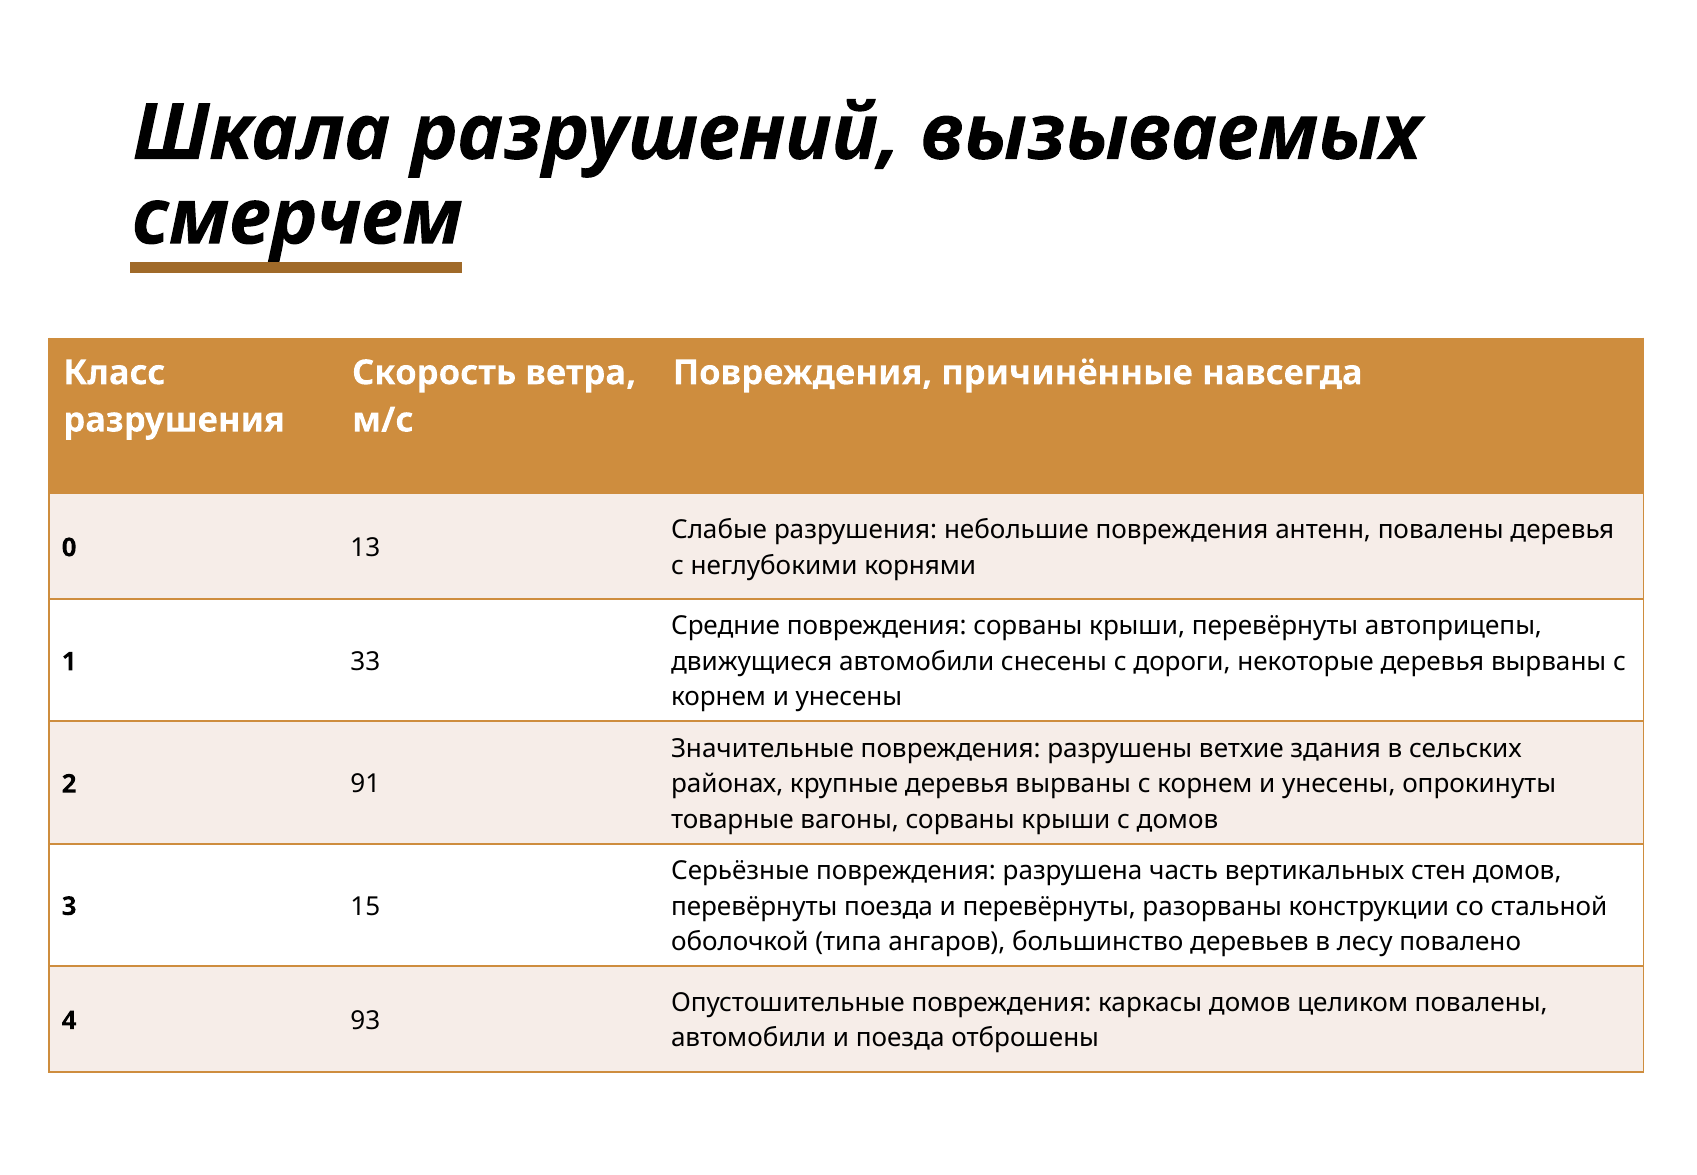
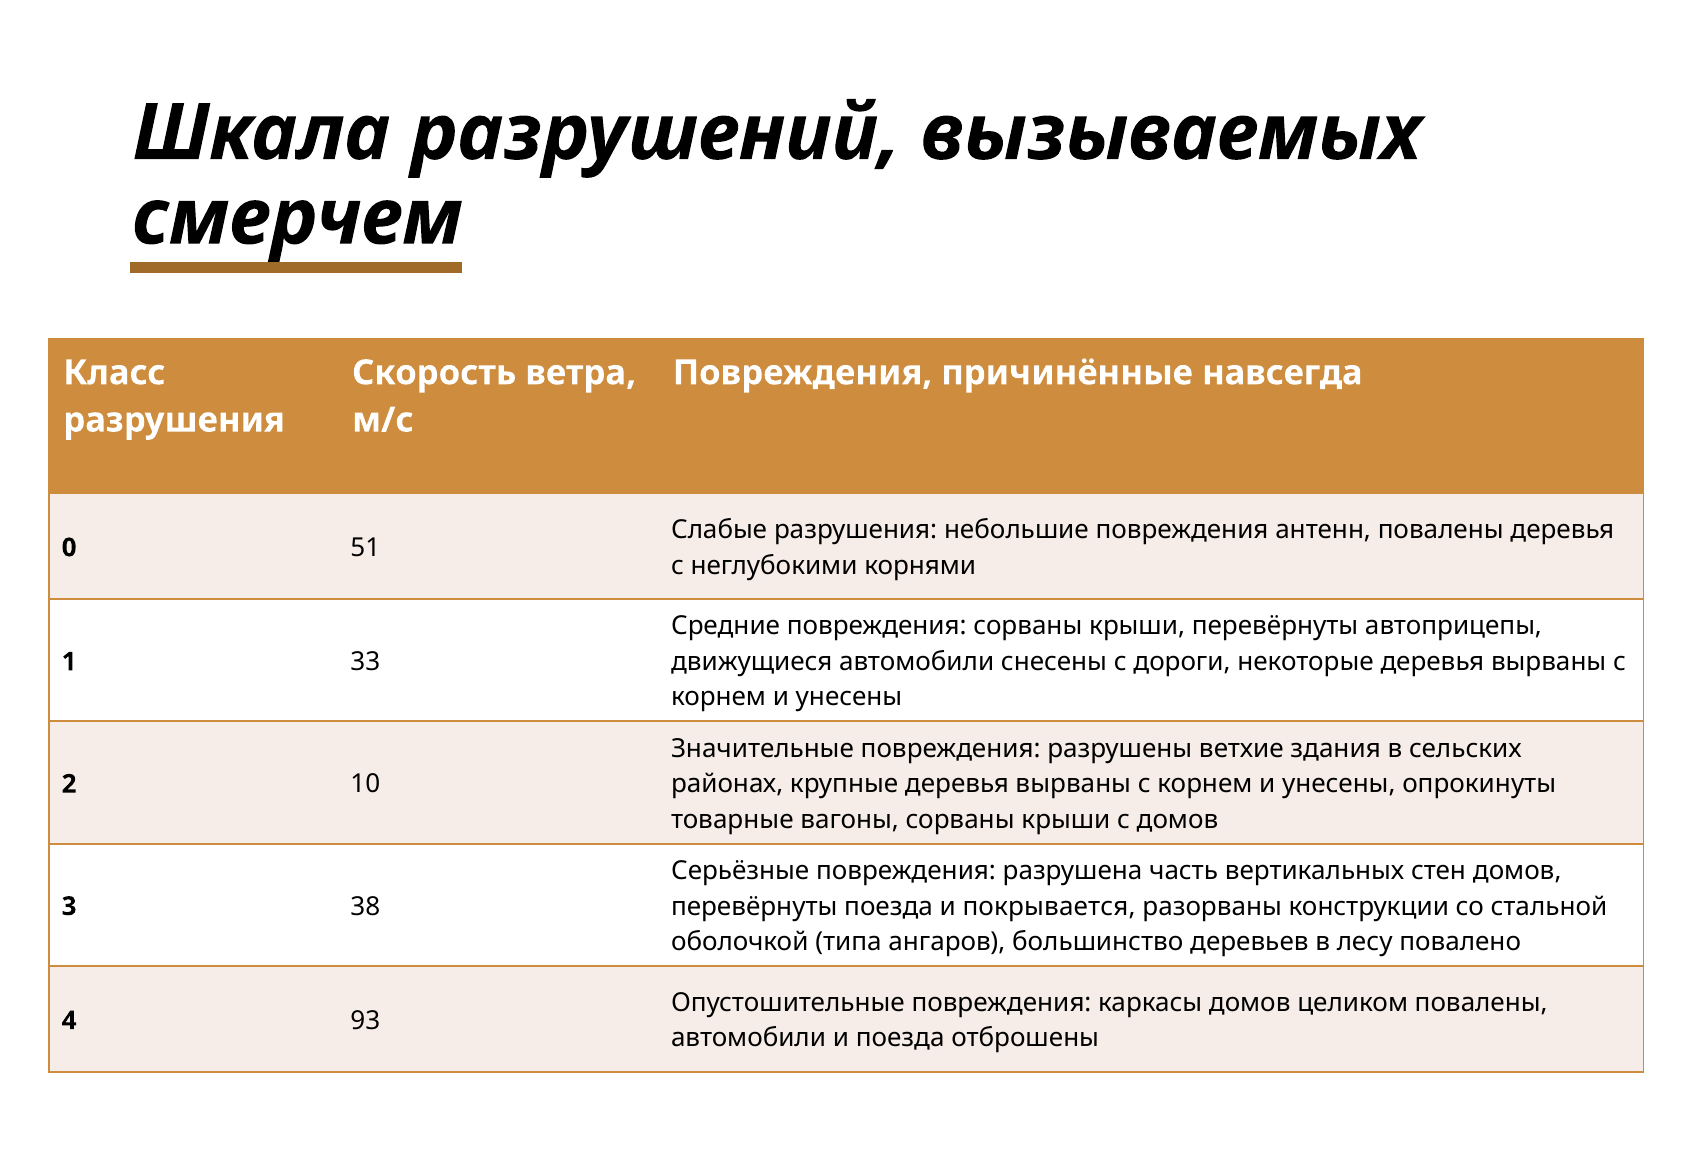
13: 13 -> 51
91: 91 -> 10
и перевёрнуты: перевёрнуты -> покрывается
15: 15 -> 38
